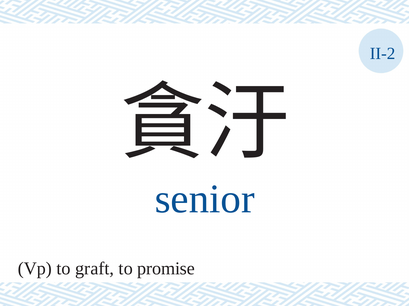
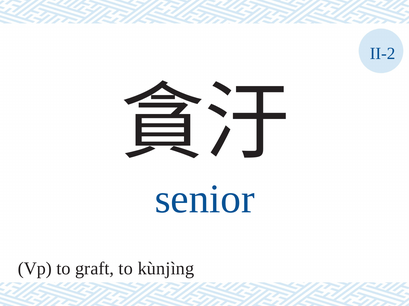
promise: promise -> kùnjìng
